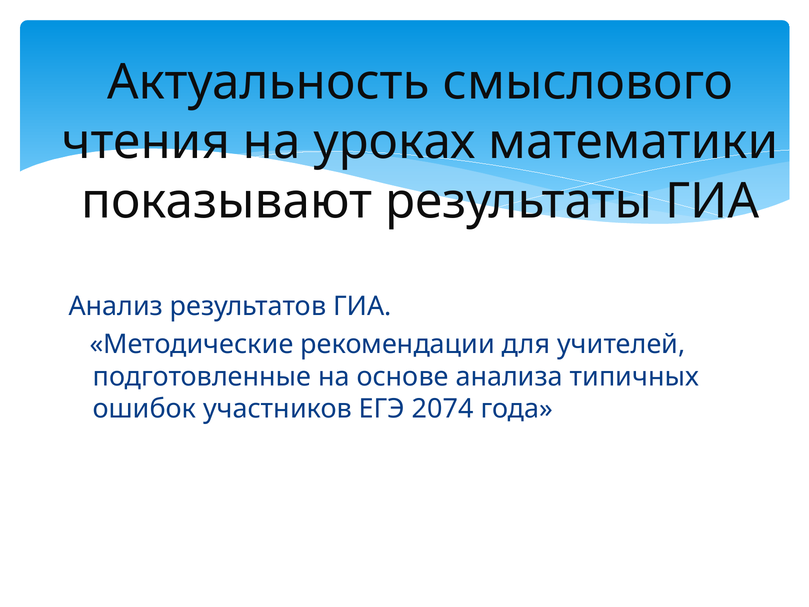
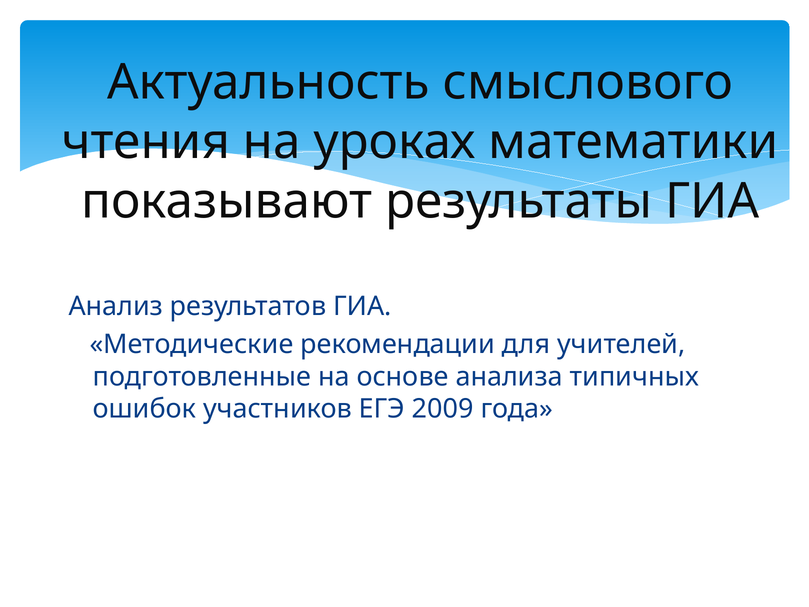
2074: 2074 -> 2009
